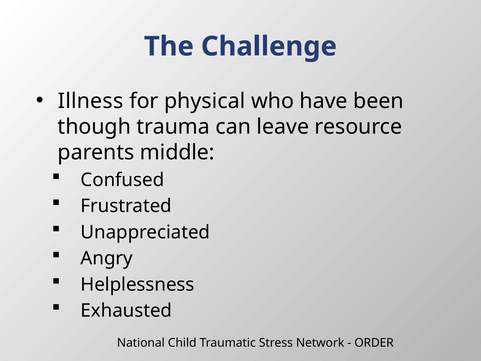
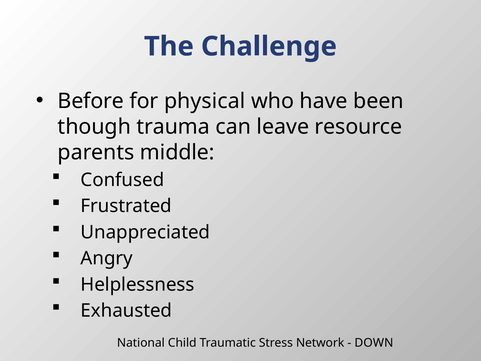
Illness: Illness -> Before
ORDER: ORDER -> DOWN
